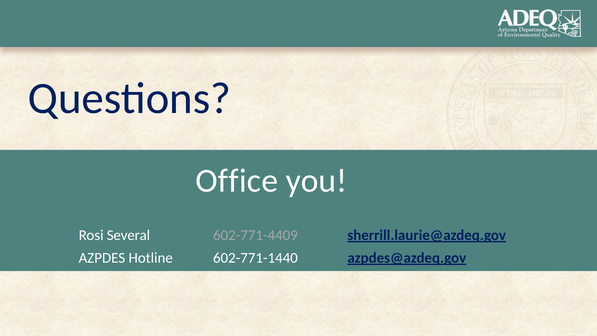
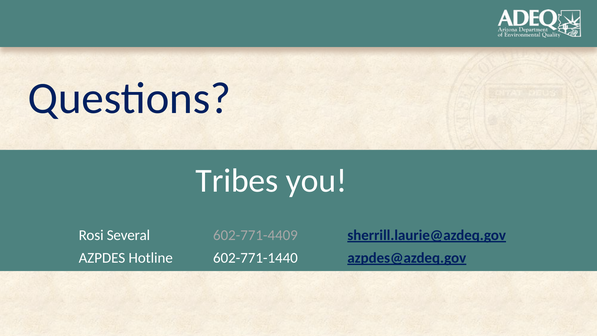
Office: Office -> Tribes
